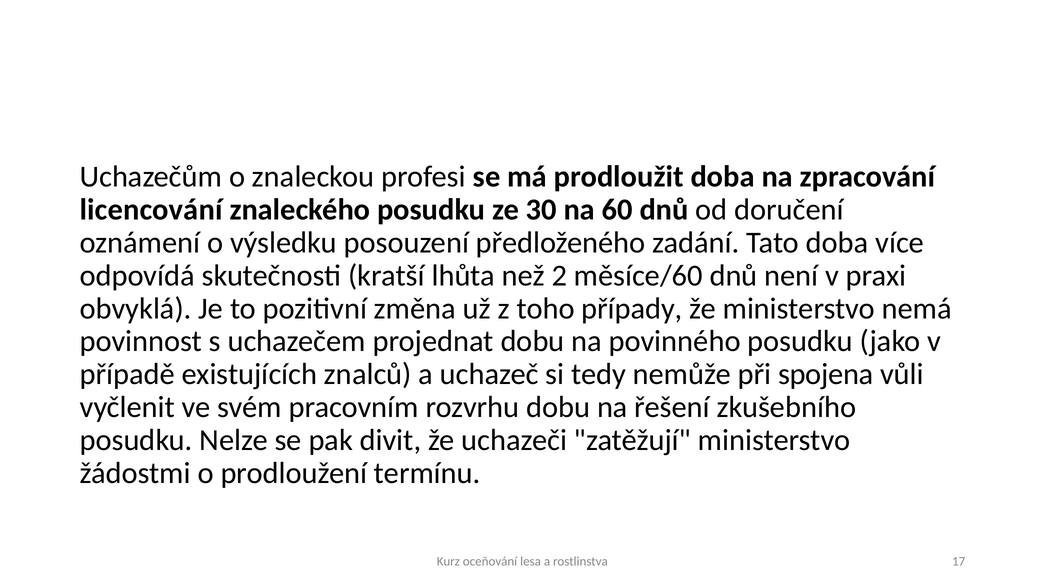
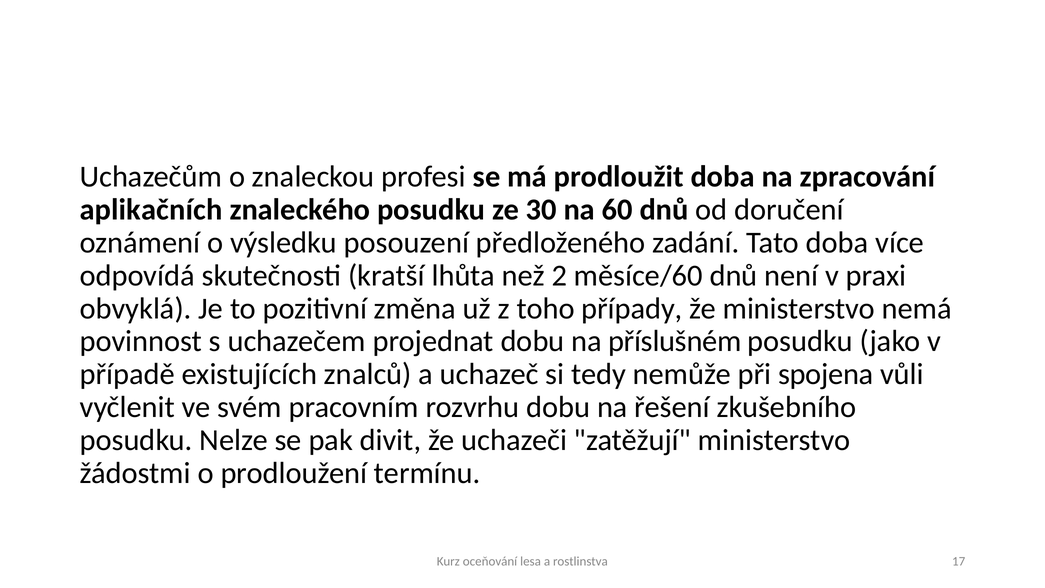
licencování: licencování -> aplikačních
povinného: povinného -> příslušném
